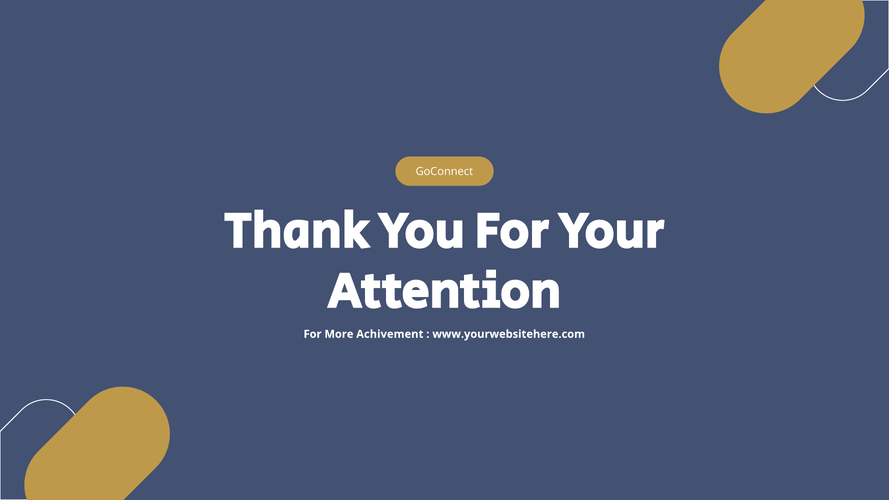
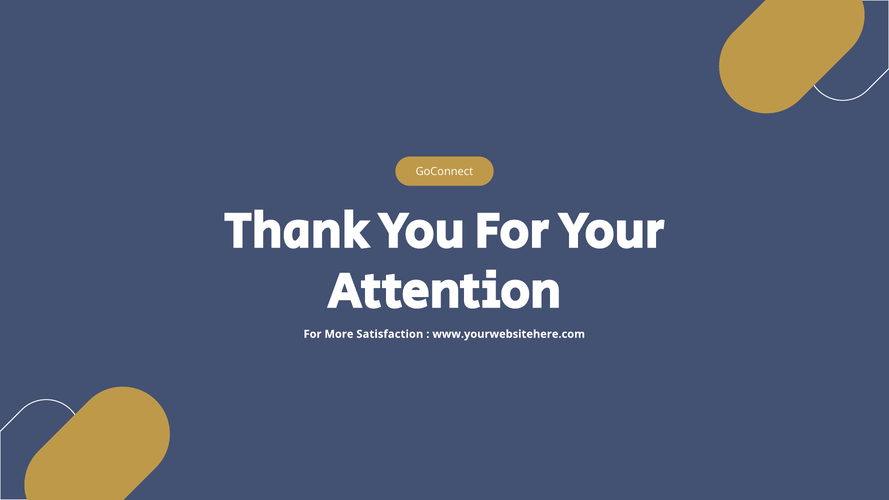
Achivement: Achivement -> Satisfaction
